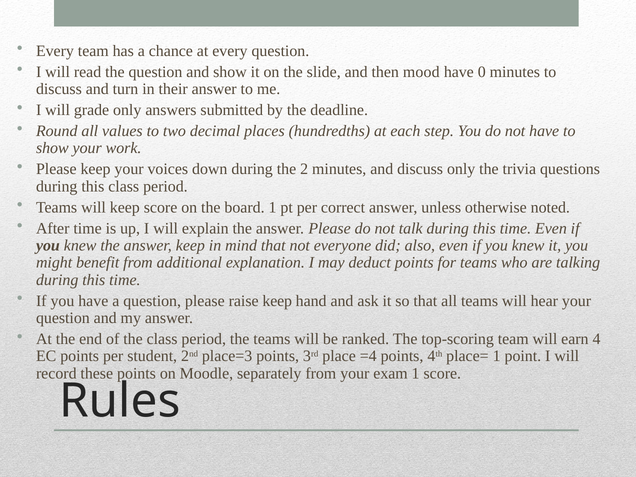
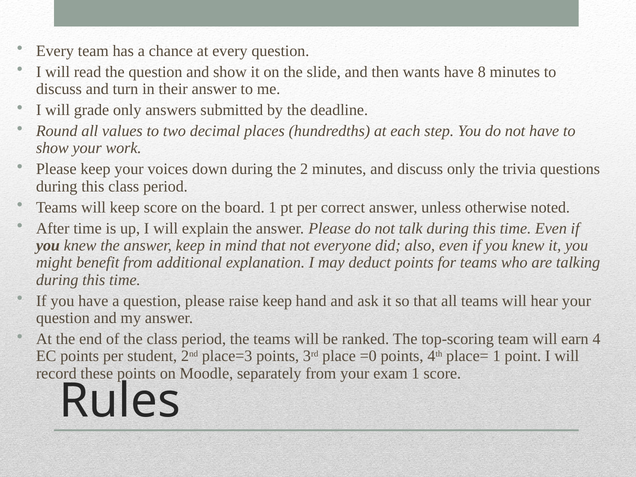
mood: mood -> wants
0: 0 -> 8
=4: =4 -> =0
